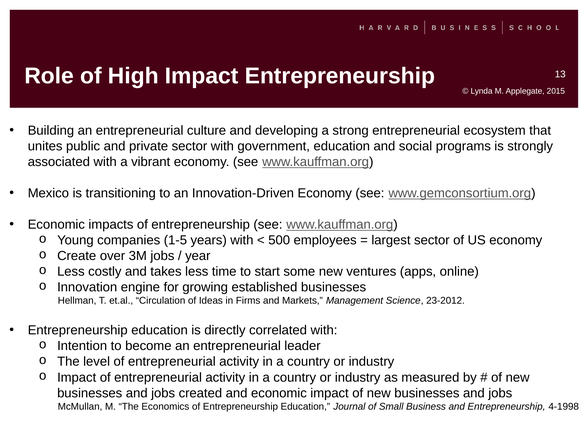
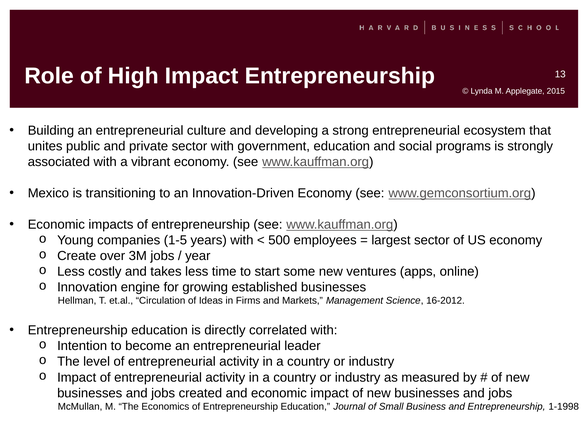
23-2012: 23-2012 -> 16-2012
4-1998: 4-1998 -> 1-1998
